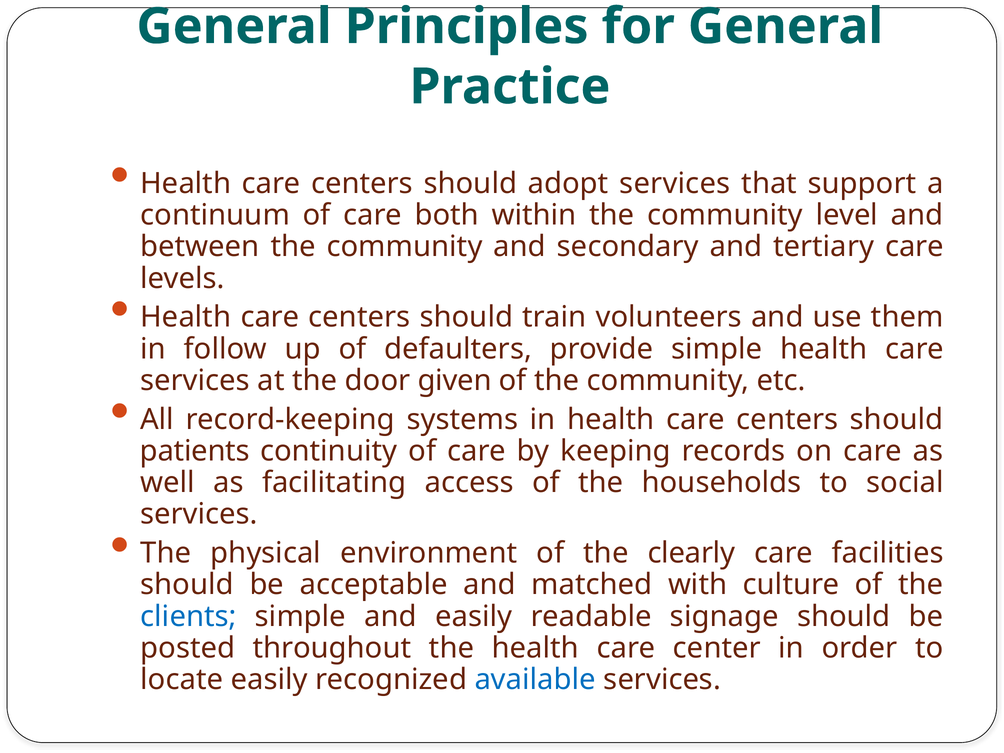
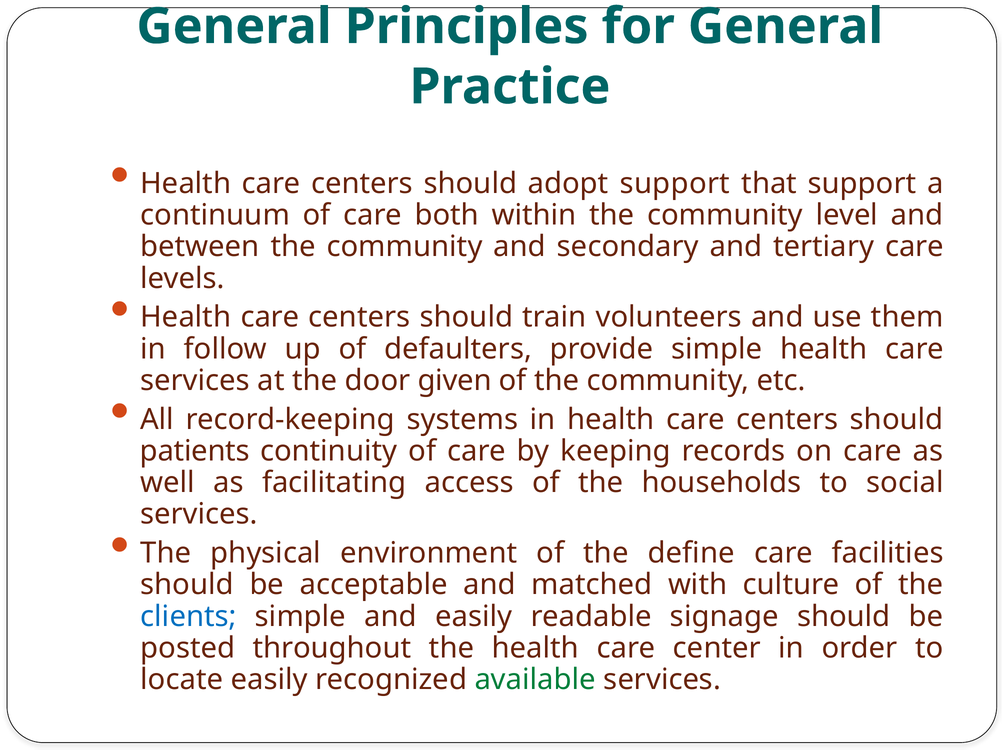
adopt services: services -> support
clearly: clearly -> define
available colour: blue -> green
